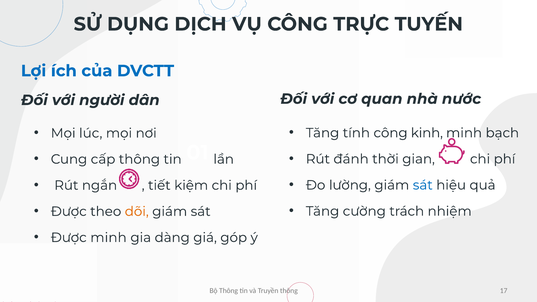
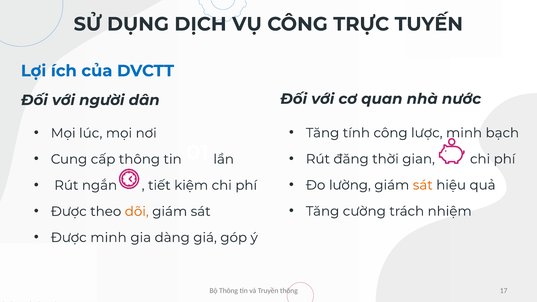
kinh: kinh -> lược
đánh: đánh -> đăng
sát at (423, 185) colour: blue -> orange
